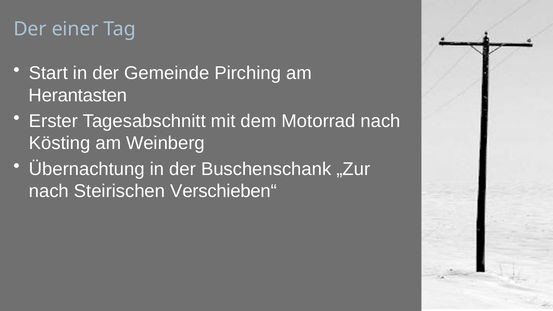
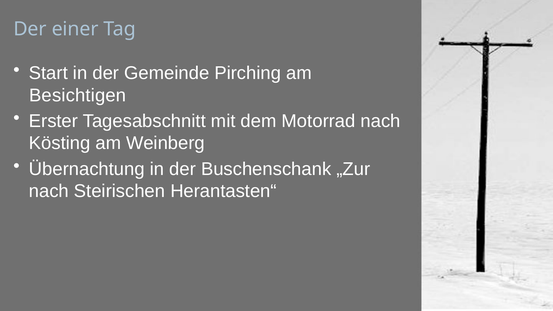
Herantasten: Herantasten -> Besichtigen
Verschieben“: Verschieben“ -> Herantasten“
